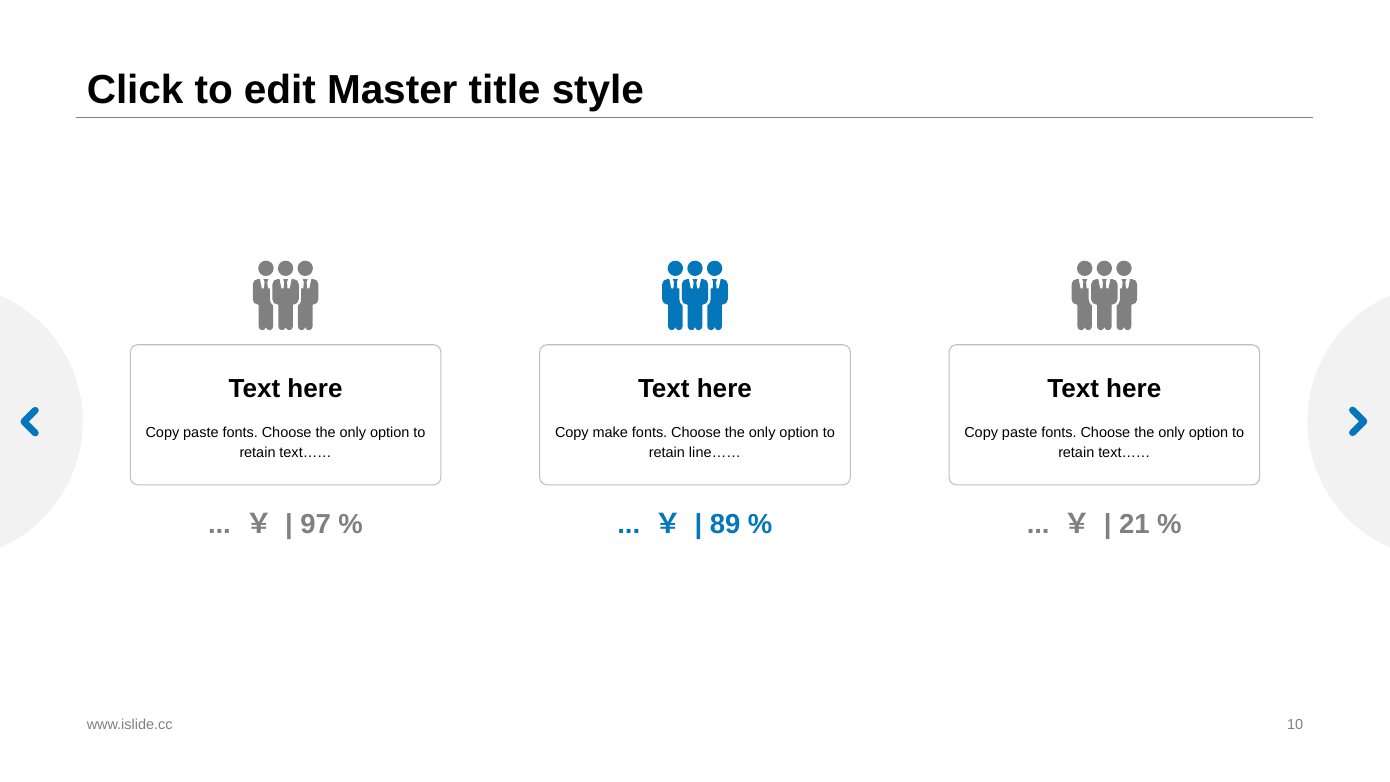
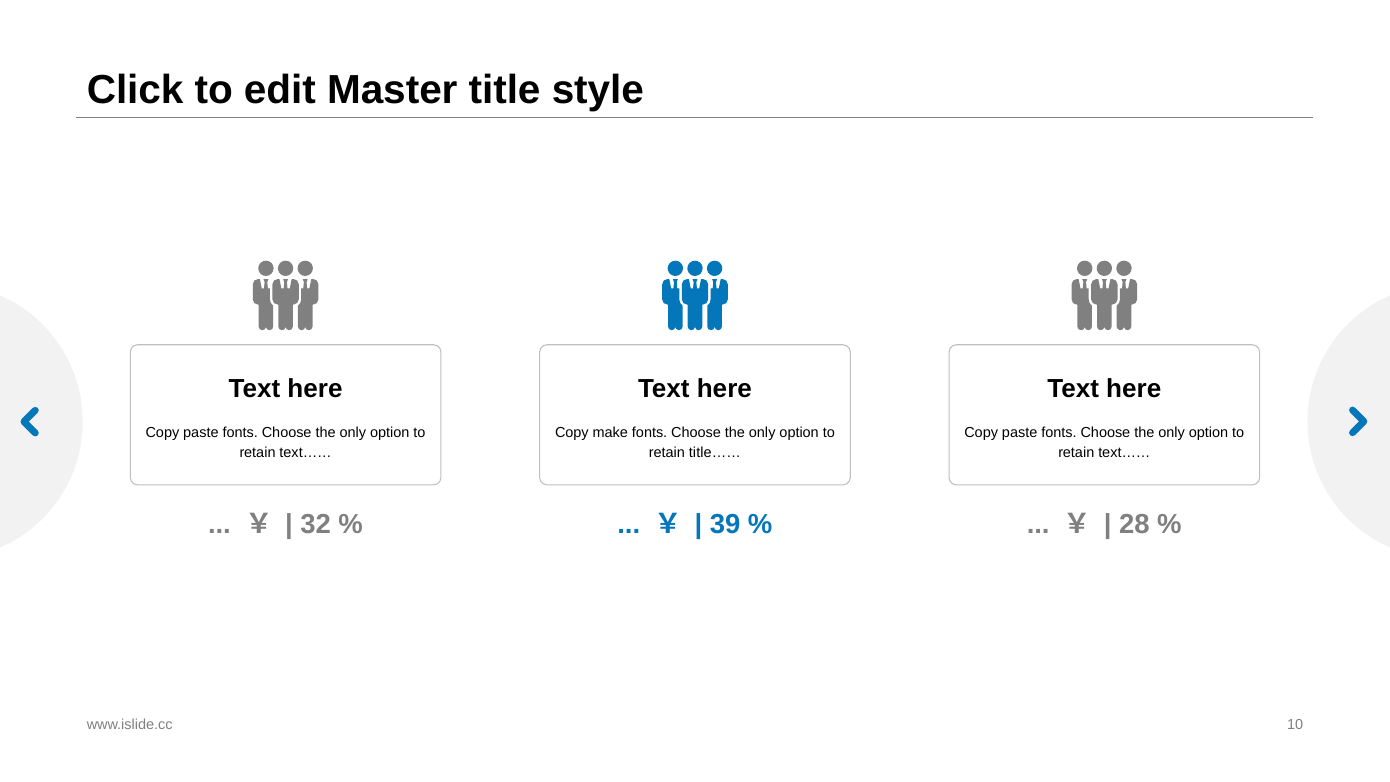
line……: line…… -> title……
97: 97 -> 32
89: 89 -> 39
21: 21 -> 28
